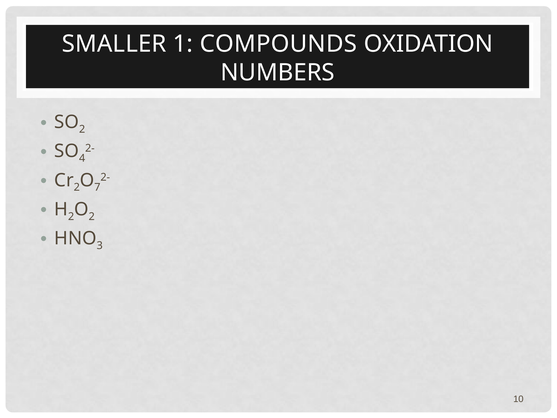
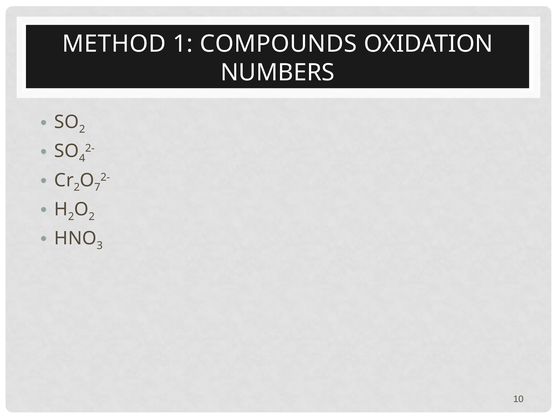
SMALLER: SMALLER -> METHOD
